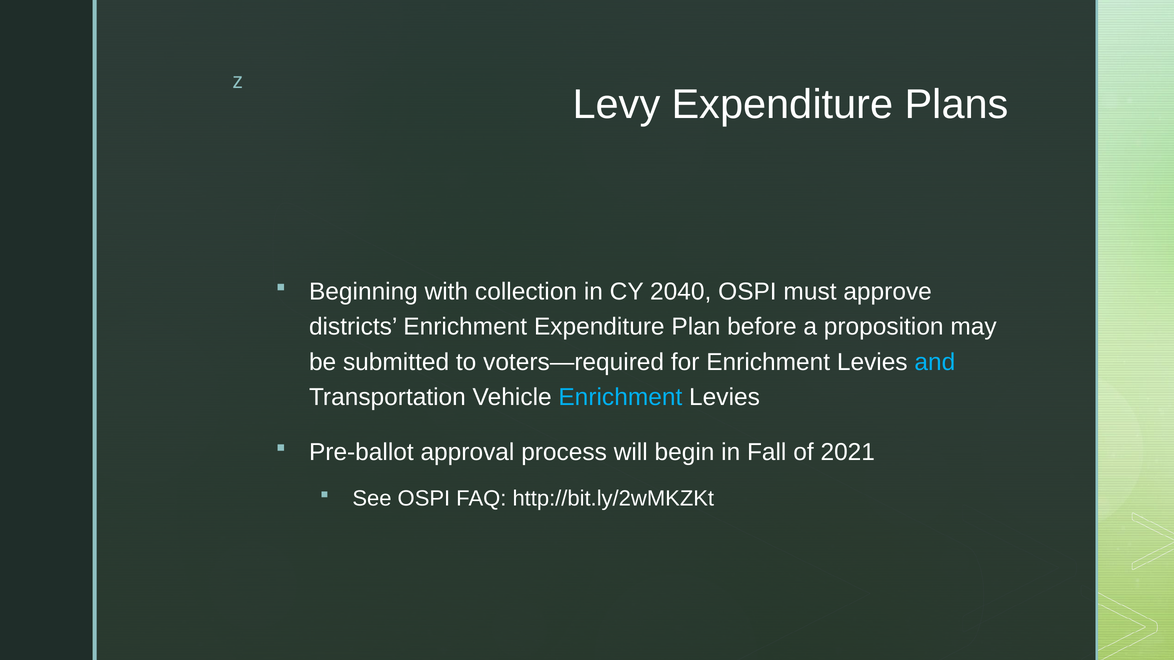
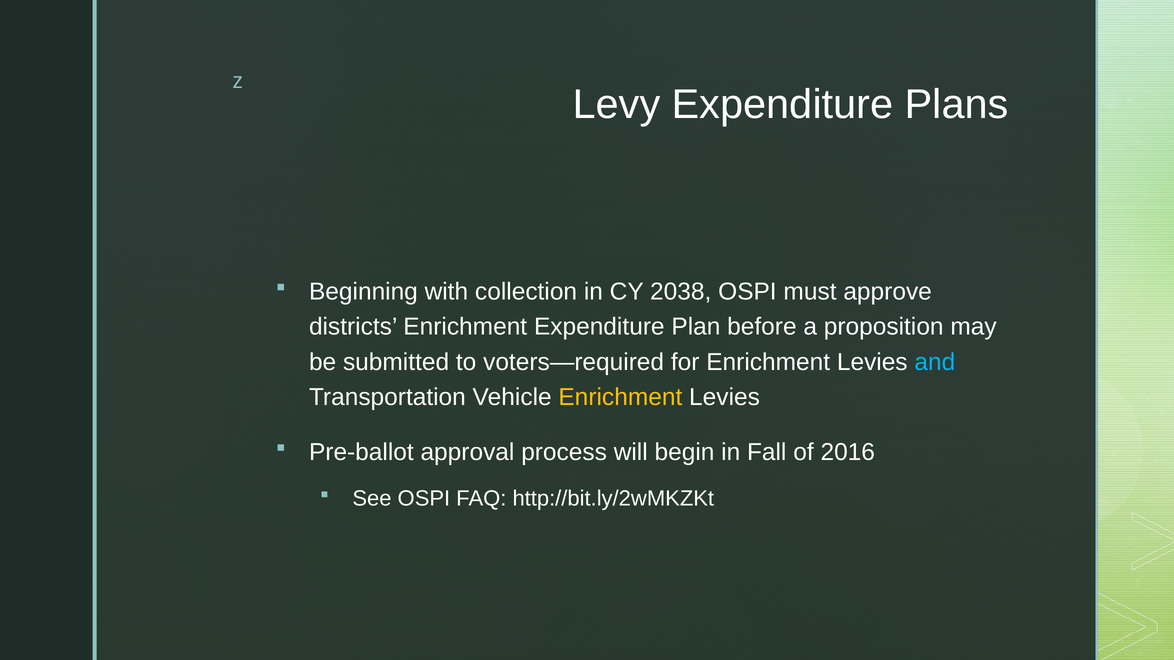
2040: 2040 -> 2038
Enrichment at (620, 398) colour: light blue -> yellow
2021: 2021 -> 2016
